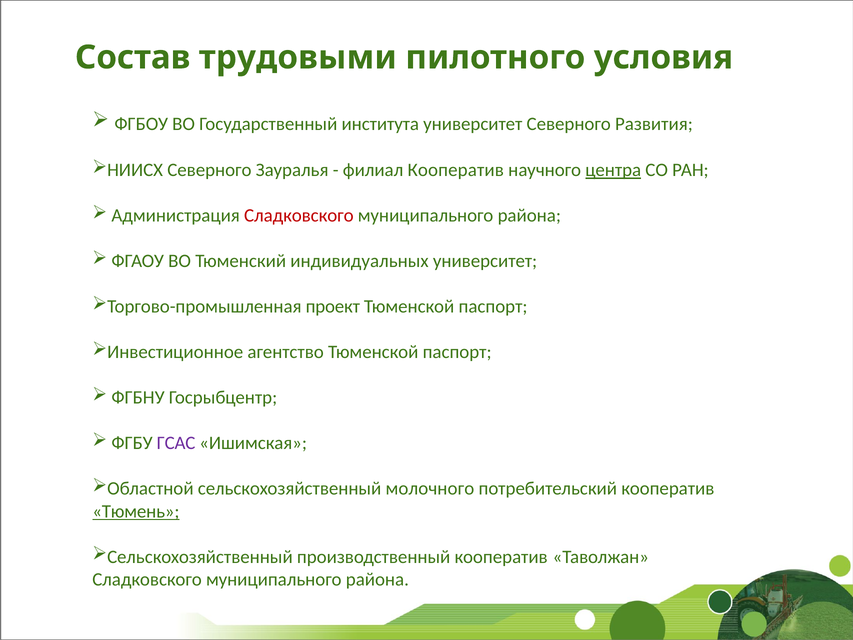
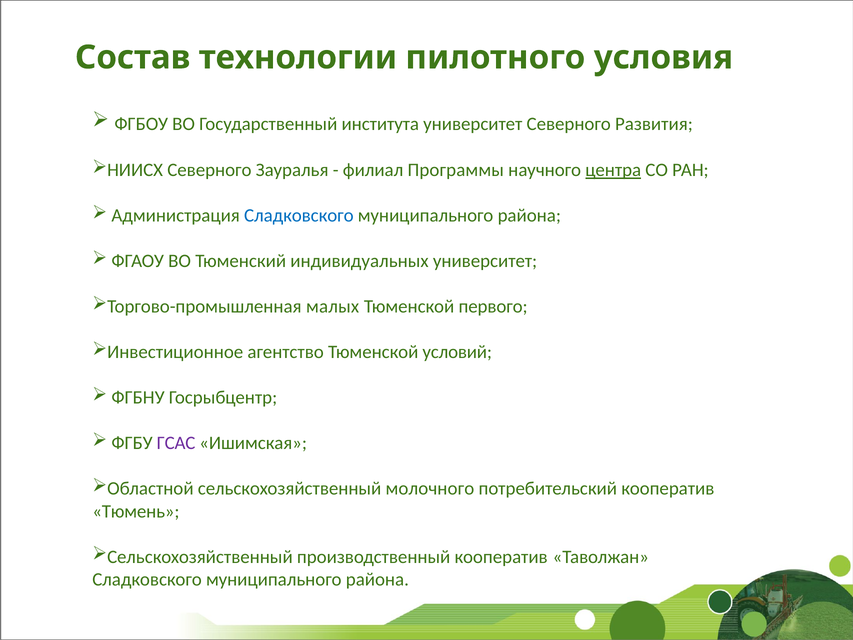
трудовыми: трудовыми -> технологии
филиал Кооператив: Кооператив -> Программы
Сладковского at (299, 216) colour: red -> blue
проект: проект -> малых
паспорт at (493, 307): паспорт -> первого
агентство Тюменской паспорт: паспорт -> условий
Тюмень underline: present -> none
